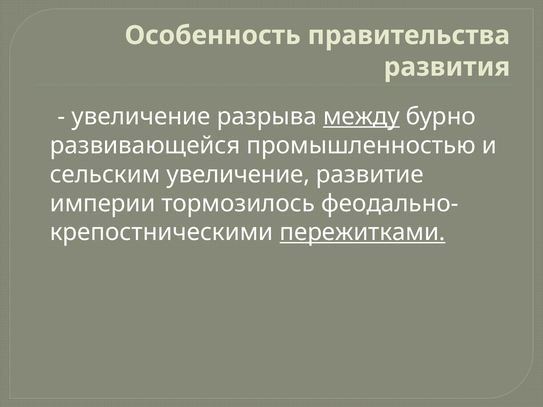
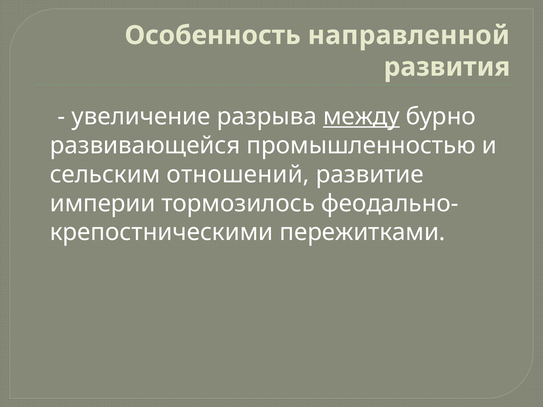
правительства: правительства -> направленной
сельским увеличение: увеличение -> отношений
пережитками underline: present -> none
